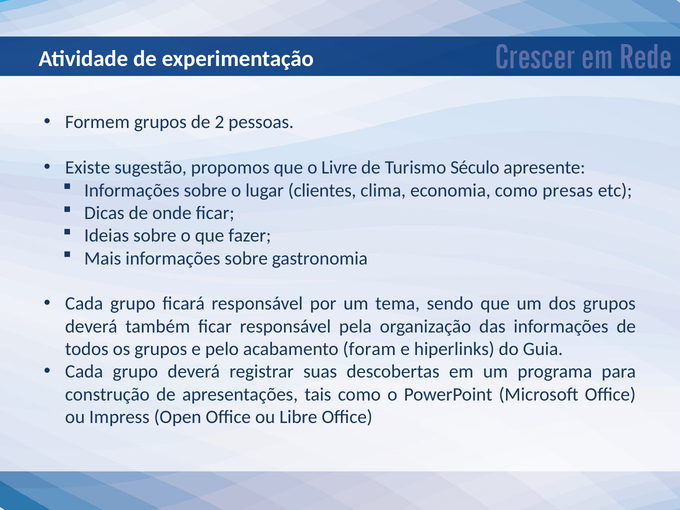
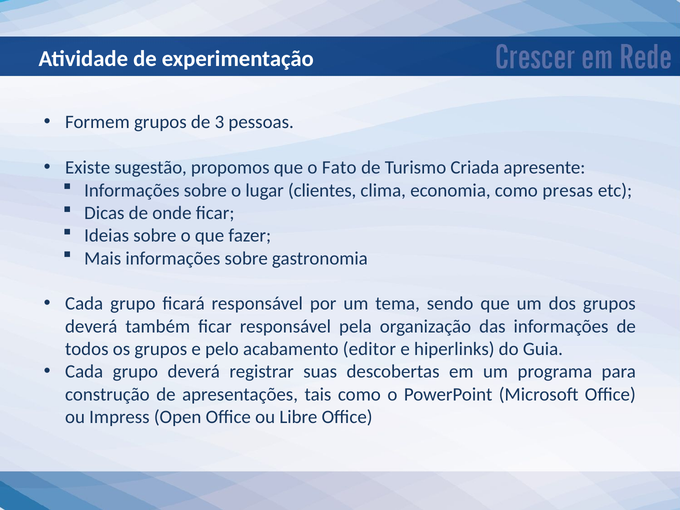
2: 2 -> 3
Livre: Livre -> Fato
Século: Século -> Criada
foram: foram -> editor
